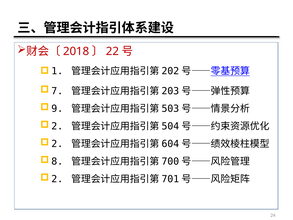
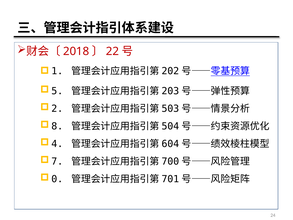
7: 7 -> 5
9: 9 -> 2
2 at (57, 126): 2 -> 8
2 at (57, 144): 2 -> 4
8: 8 -> 7
2 at (57, 179): 2 -> 0
